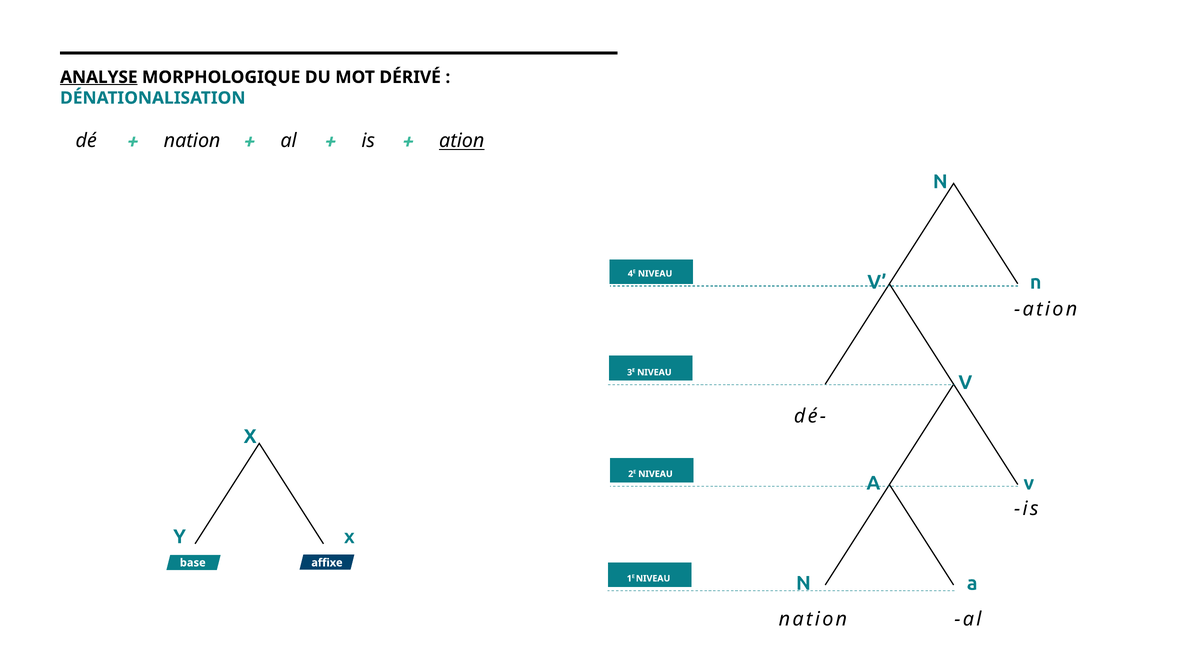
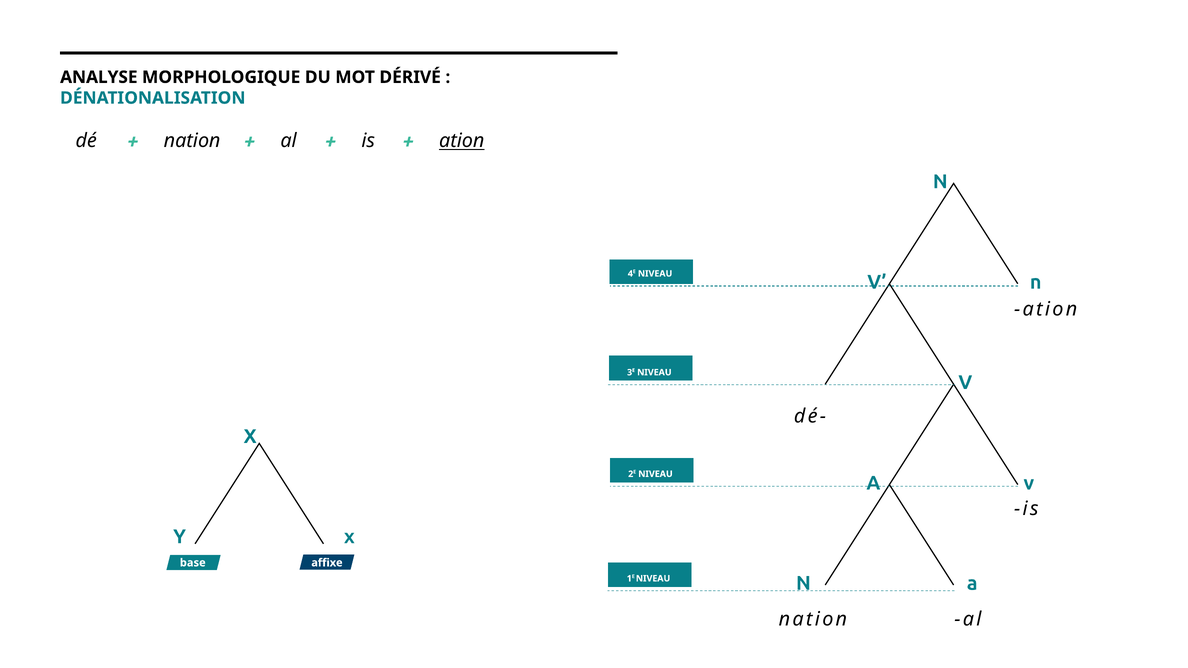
ANALYSE underline: present -> none
